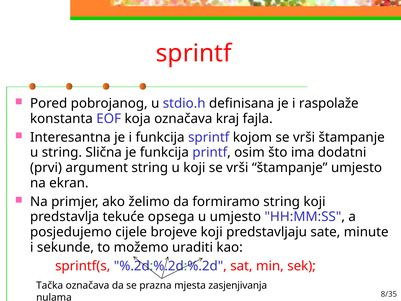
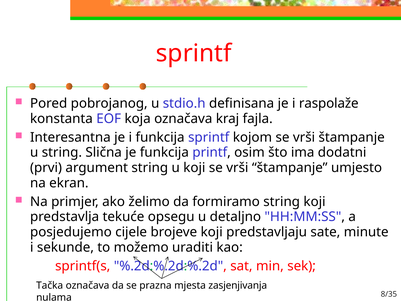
opsega: opsega -> opsegu
u umjesto: umjesto -> detaljno
